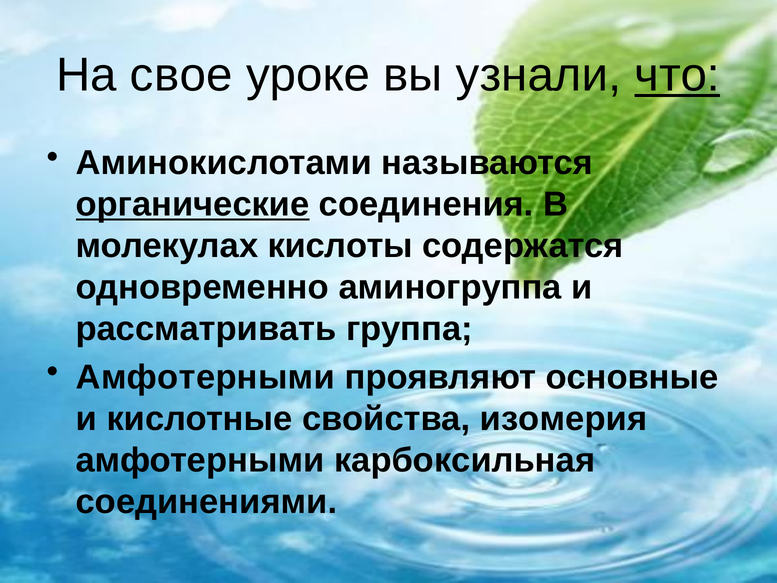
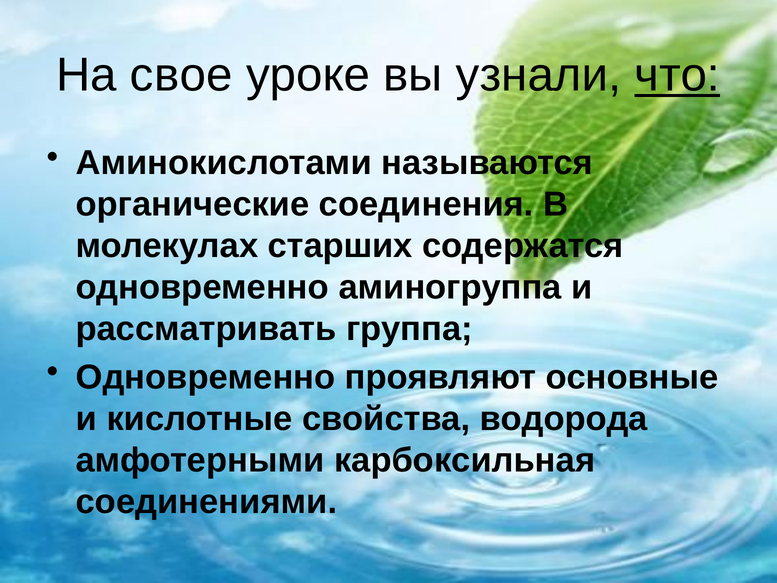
органические underline: present -> none
кислоты: кислоты -> старших
Амфотерными at (205, 377): Амфотерными -> Одновременно
изомерия: изомерия -> водорода
